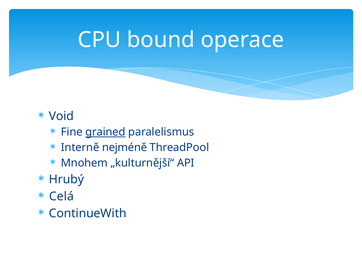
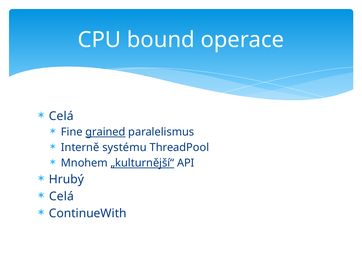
Void at (61, 116): Void -> Celá
nejméně: nejméně -> systému
„kulturnější“ underline: none -> present
